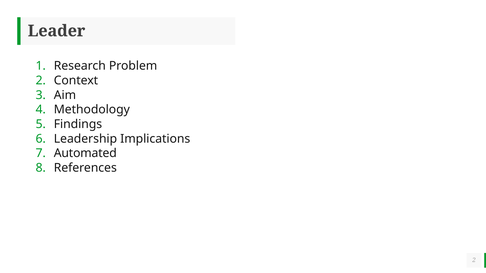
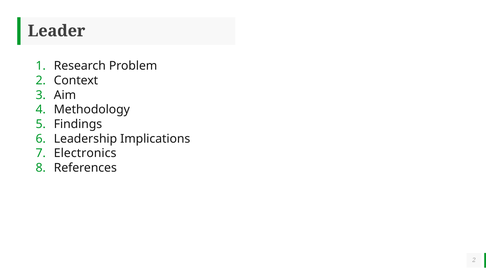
Automated: Automated -> Electronics
